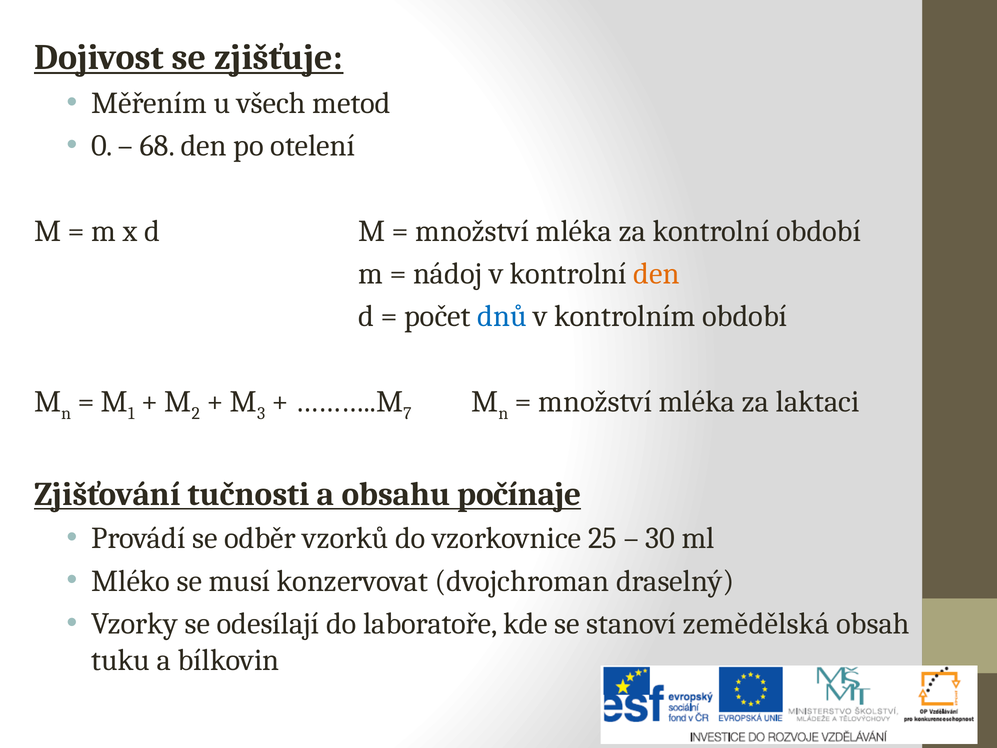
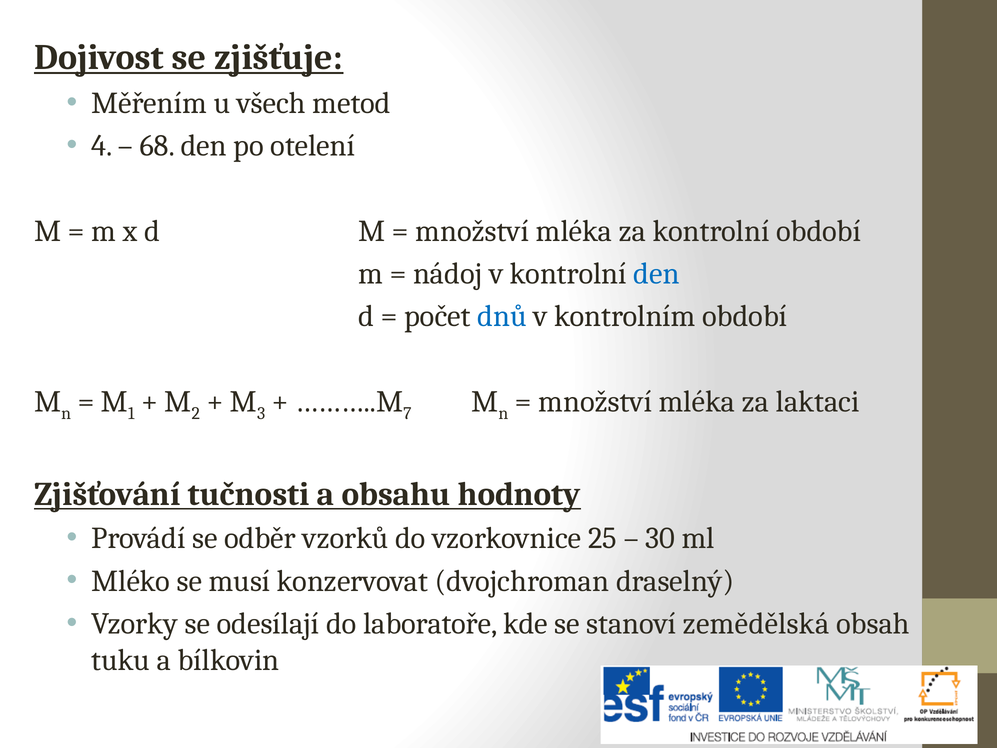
0: 0 -> 4
den at (656, 274) colour: orange -> blue
počínaje: počínaje -> hodnoty
